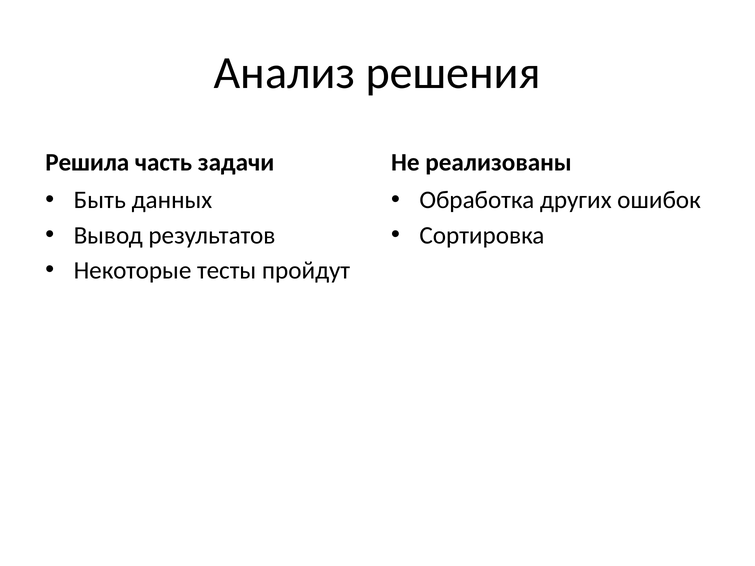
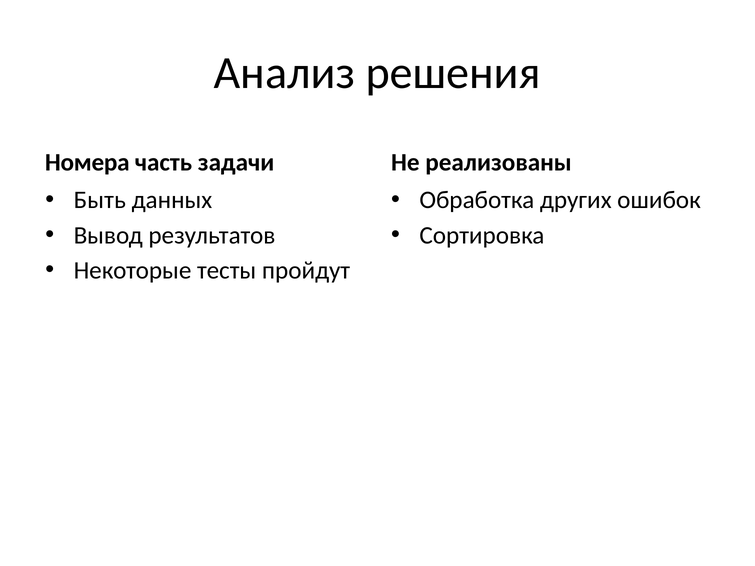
Решила: Решила -> Номера
